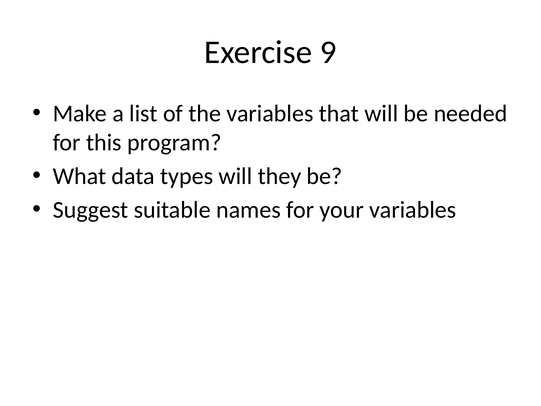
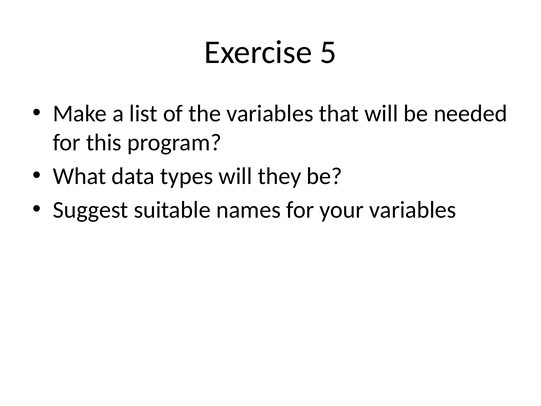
9: 9 -> 5
